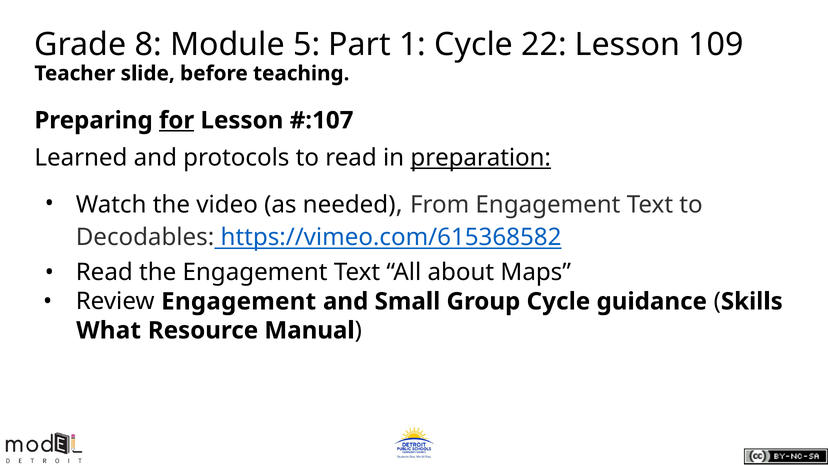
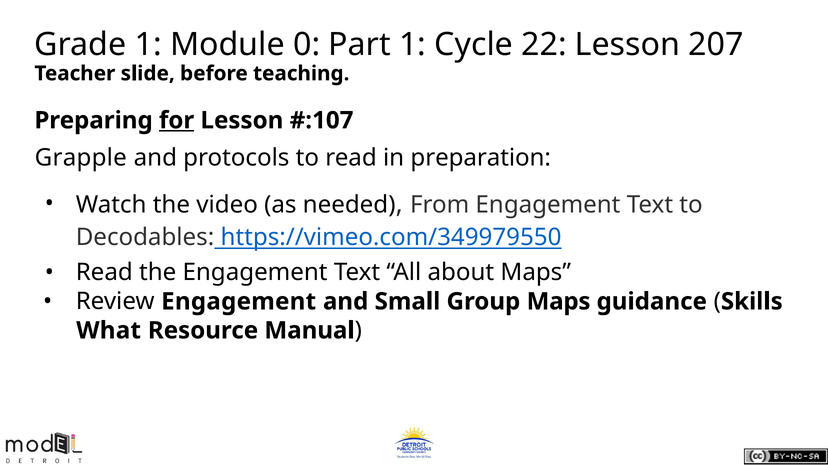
Grade 8: 8 -> 1
5: 5 -> 0
109: 109 -> 207
Learned: Learned -> Grapple
preparation underline: present -> none
https://vimeo.com/615368582: https://vimeo.com/615368582 -> https://vimeo.com/349979550
Group Cycle: Cycle -> Maps
